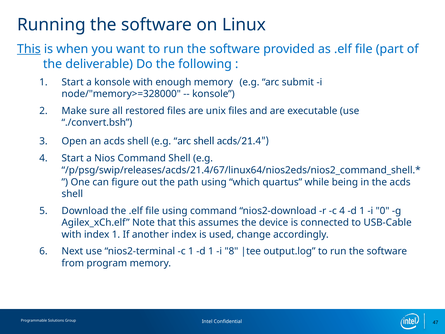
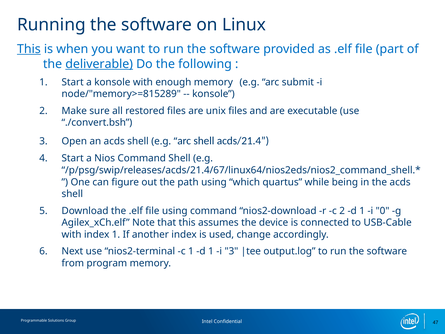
deliverable underline: none -> present
node/"memory>=328000: node/"memory>=328000 -> node/"memory>=815289
c 4: 4 -> 2
i 8: 8 -> 3
